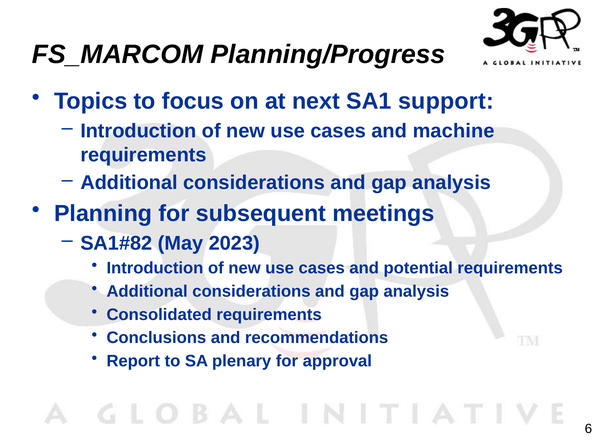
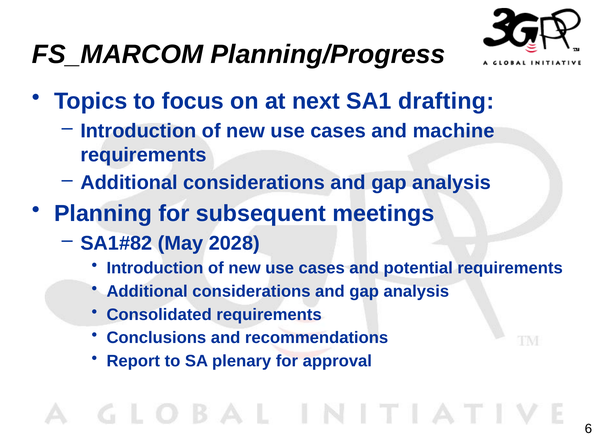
support: support -> drafting
2023: 2023 -> 2028
